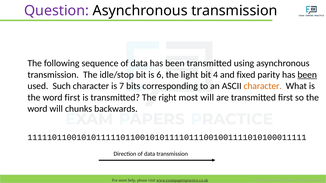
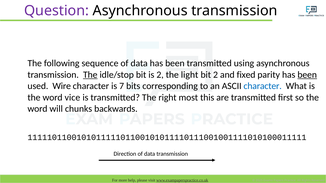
The at (90, 75) underline: none -> present
is 6: 6 -> 2
bit 4: 4 -> 2
Such: Such -> Wire
character at (263, 86) colour: orange -> blue
word first: first -> vice
most will: will -> this
